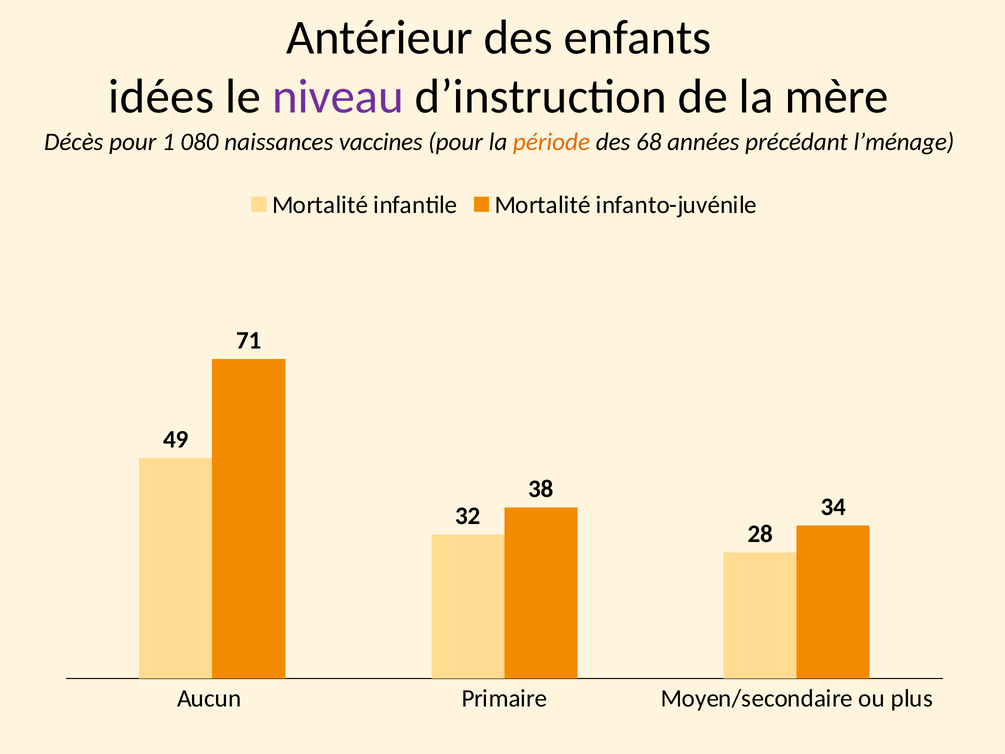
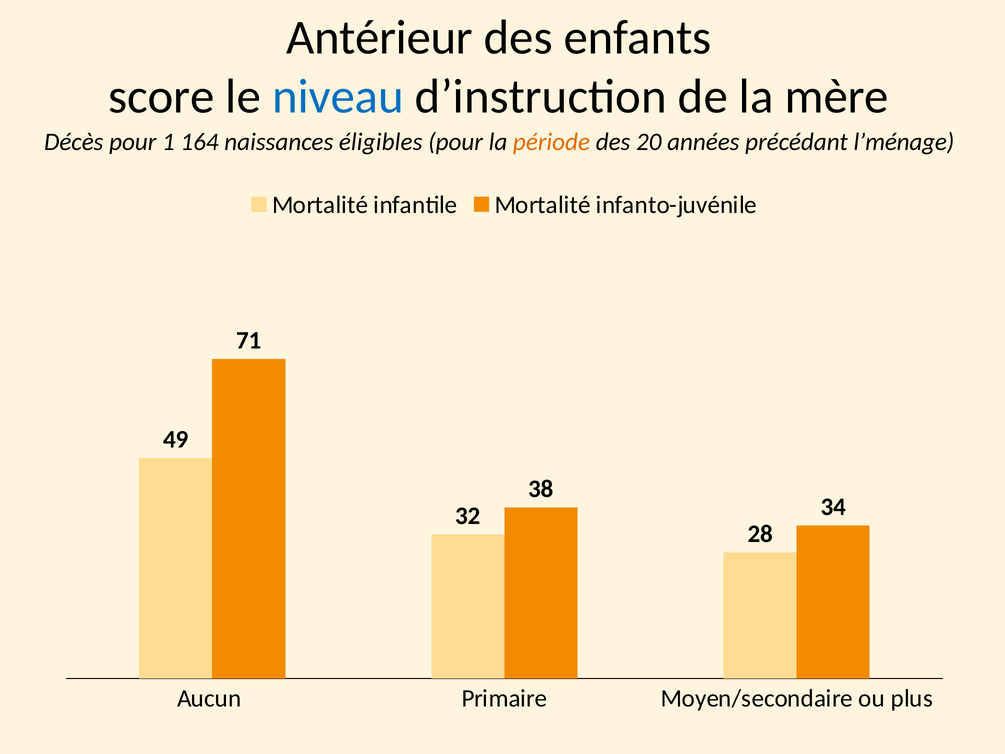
idées: idées -> score
niveau colour: purple -> blue
080: 080 -> 164
vaccines: vaccines -> éligibles
68: 68 -> 20
